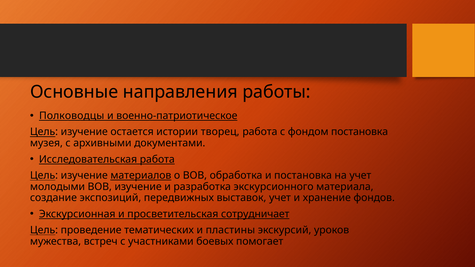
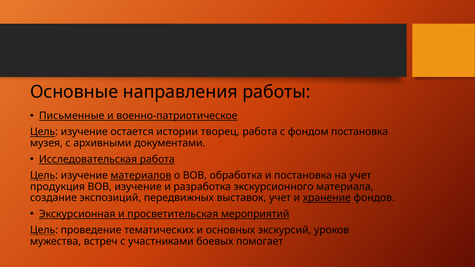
Полководцы: Полководцы -> Письменные
молодыми: молодыми -> продукция
хранение underline: none -> present
сотрудничает: сотрудничает -> мероприятий
пластины: пластины -> основных
